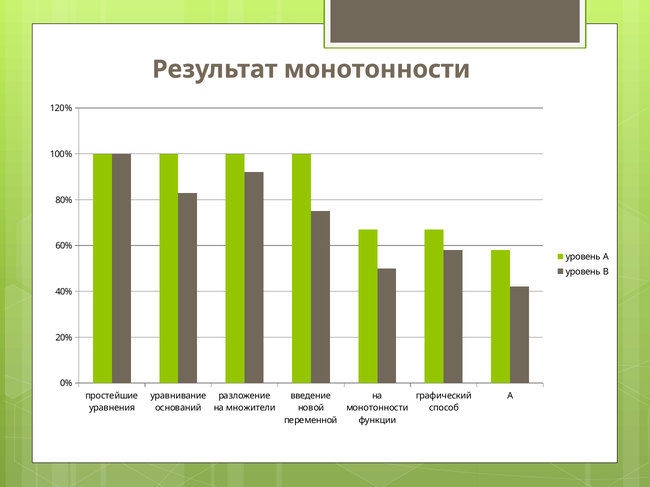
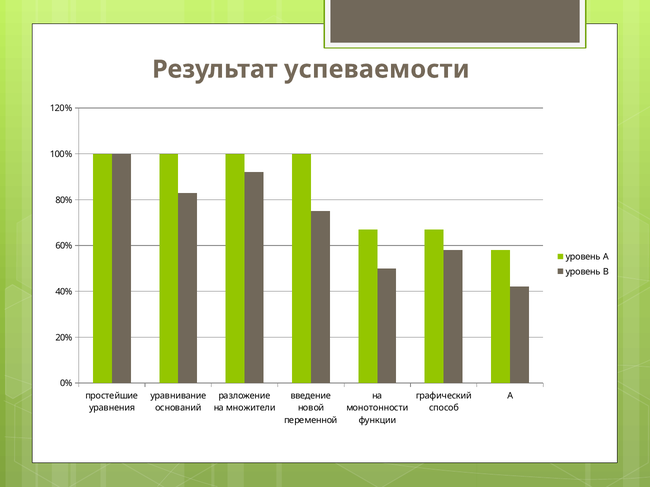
Результат монотонности: монотонности -> успеваемости
